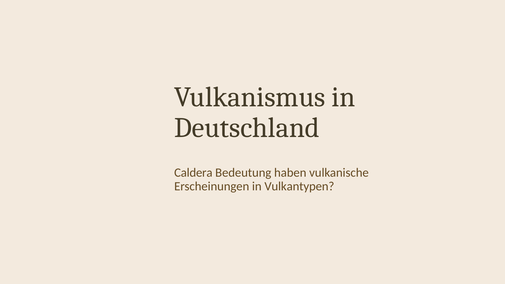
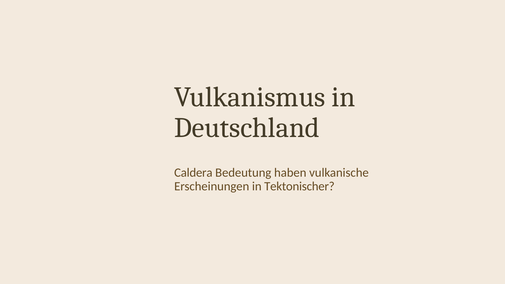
Vulkantypen: Vulkantypen -> Tektonischer
